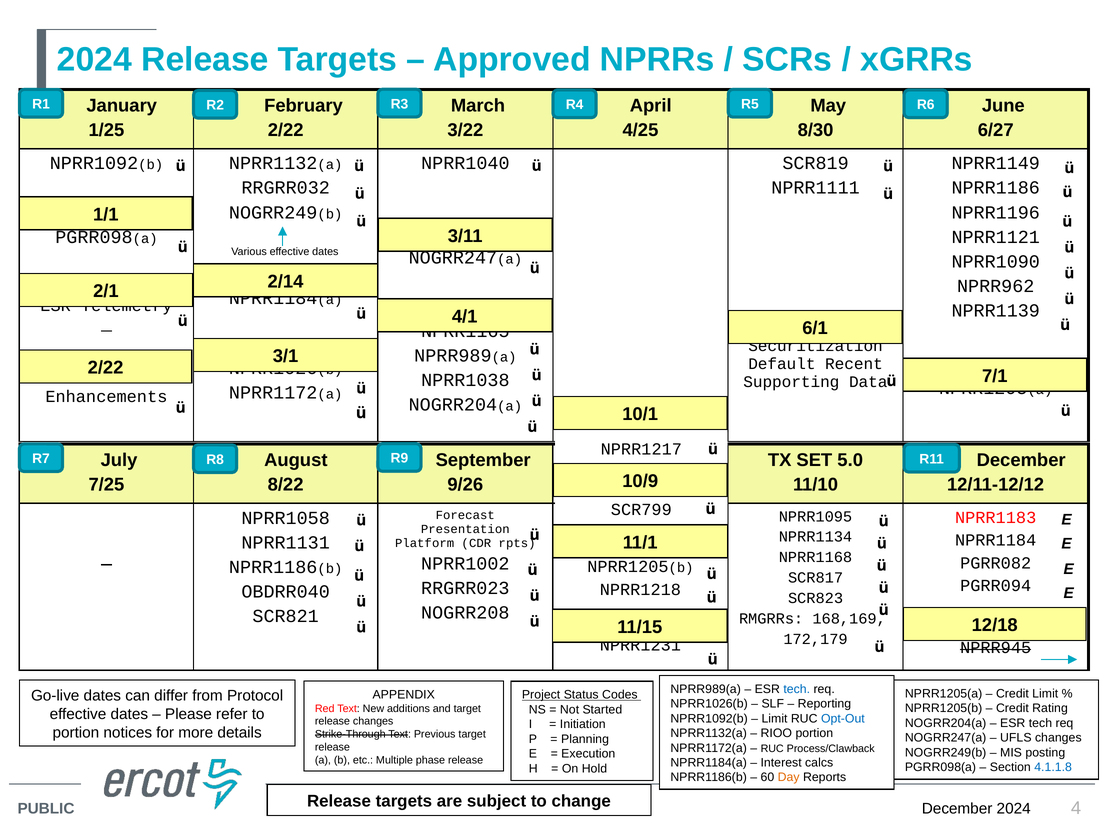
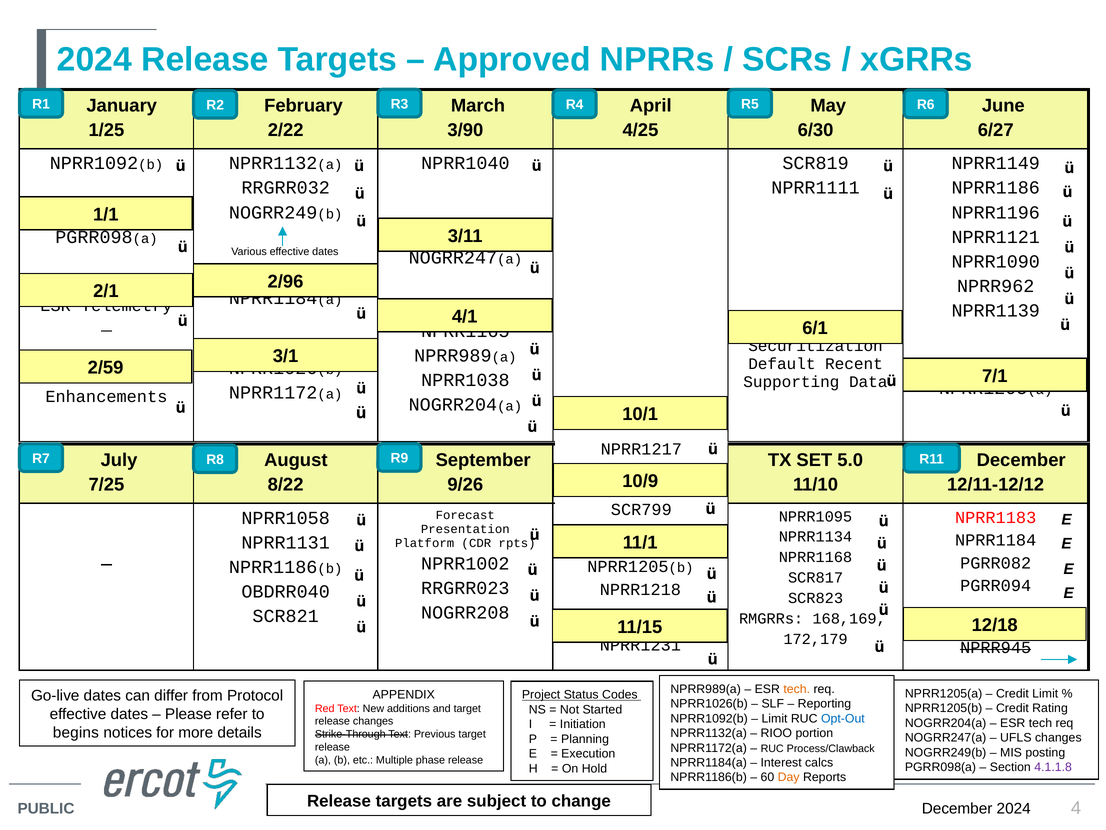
3/22: 3/22 -> 3/90
8/30: 8/30 -> 6/30
2/14: 2/14 -> 2/96
2/22 at (106, 368): 2/22 -> 2/59
tech at (797, 689) colour: blue -> orange
portion at (76, 732): portion -> begins
4.1.1.8 colour: blue -> purple
